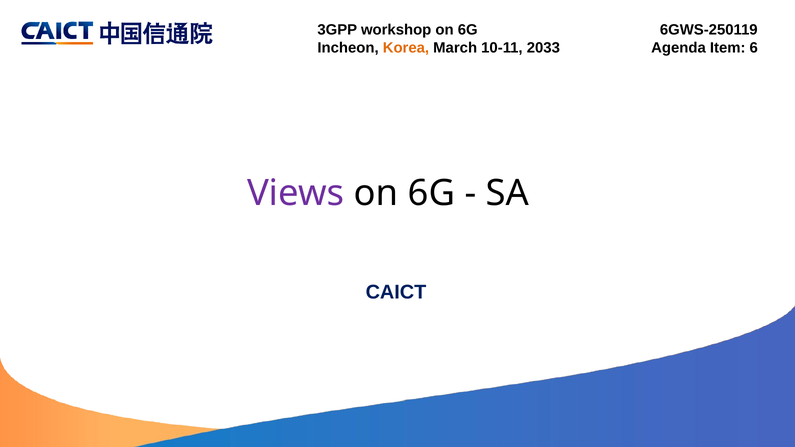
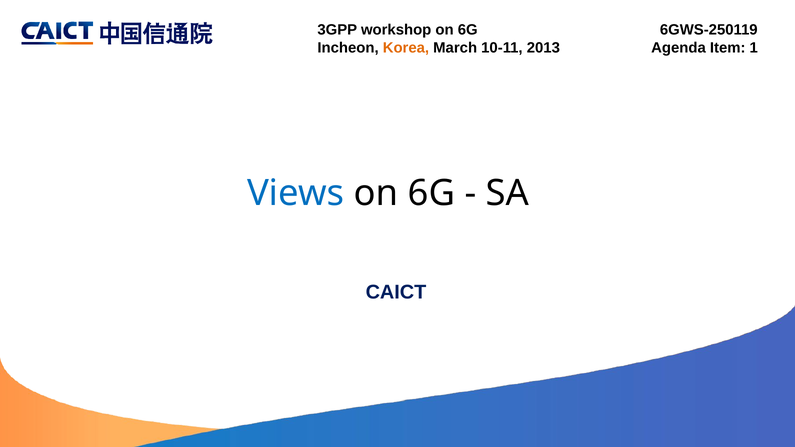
2033: 2033 -> 2013
6: 6 -> 1
Views colour: purple -> blue
